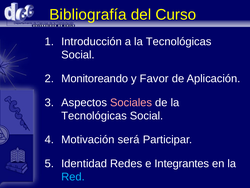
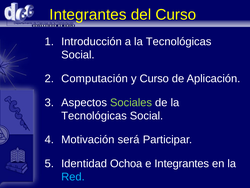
Bibliografía at (88, 15): Bibliografía -> Integrantes
Monitoreando: Monitoreando -> Computación
y Favor: Favor -> Curso
Sociales colour: pink -> light green
Redes: Redes -> Ochoa
